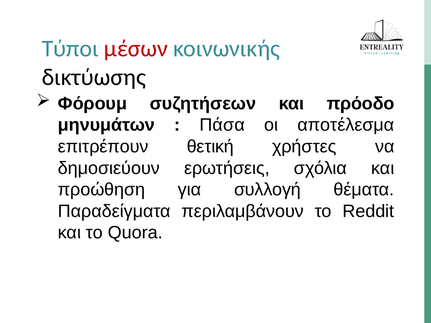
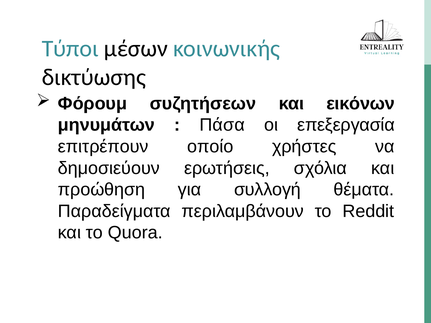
μέσων colour: red -> black
πρόοδο: πρόοδο -> εικόνων
αποτέλεσμα: αποτέλεσμα -> επεξεργασία
θετική: θετική -> οποίο
